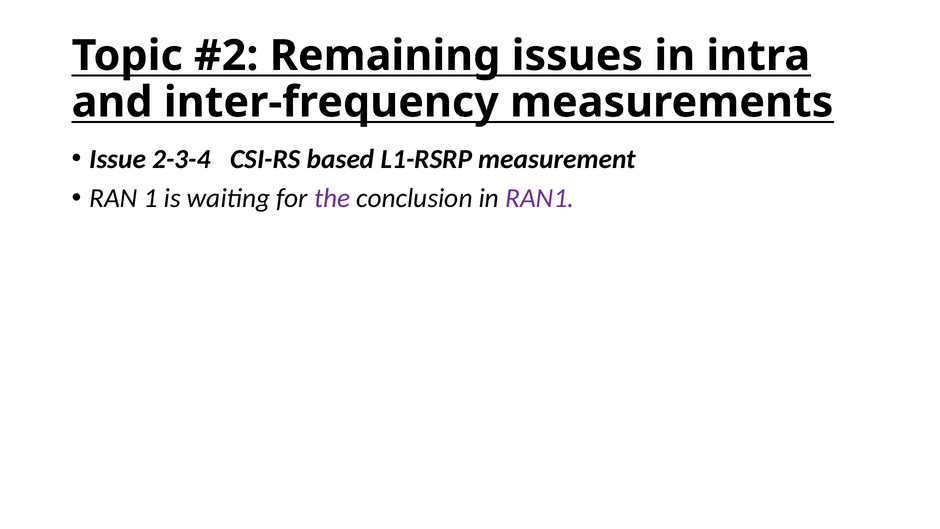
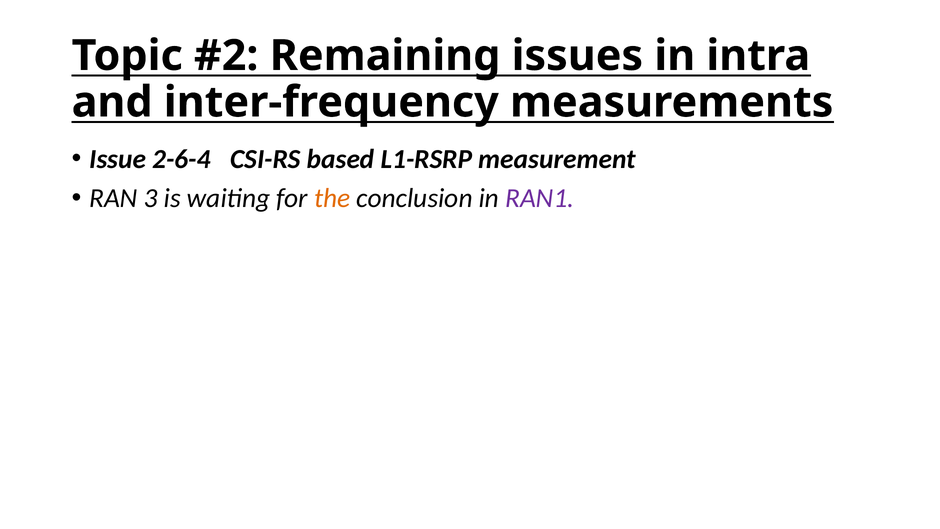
2-3-4: 2-3-4 -> 2-6-4
1: 1 -> 3
the colour: purple -> orange
